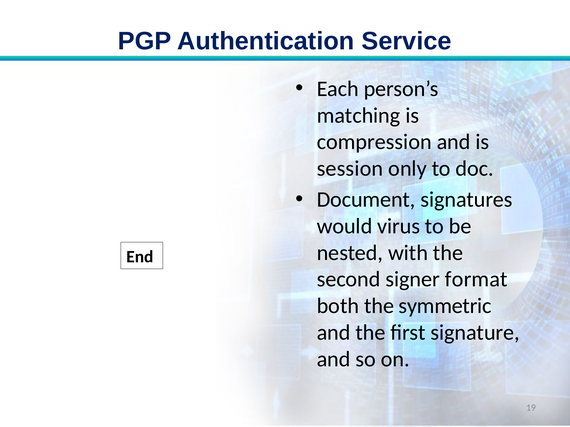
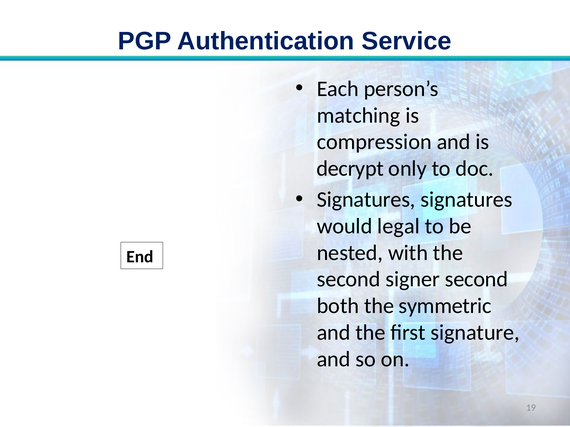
session: session -> decrypt
Document at (366, 200): Document -> Signatures
virus: virus -> legal
signer format: format -> second
